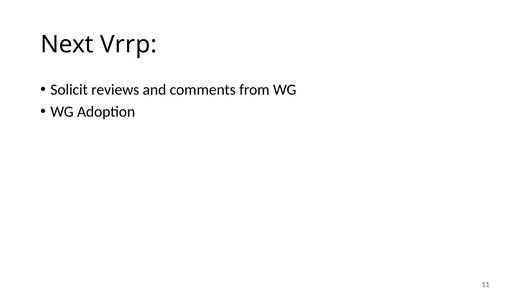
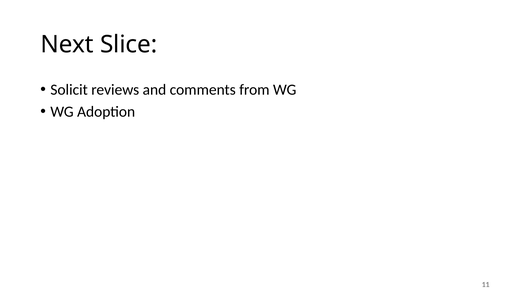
Vrrp: Vrrp -> Slice
